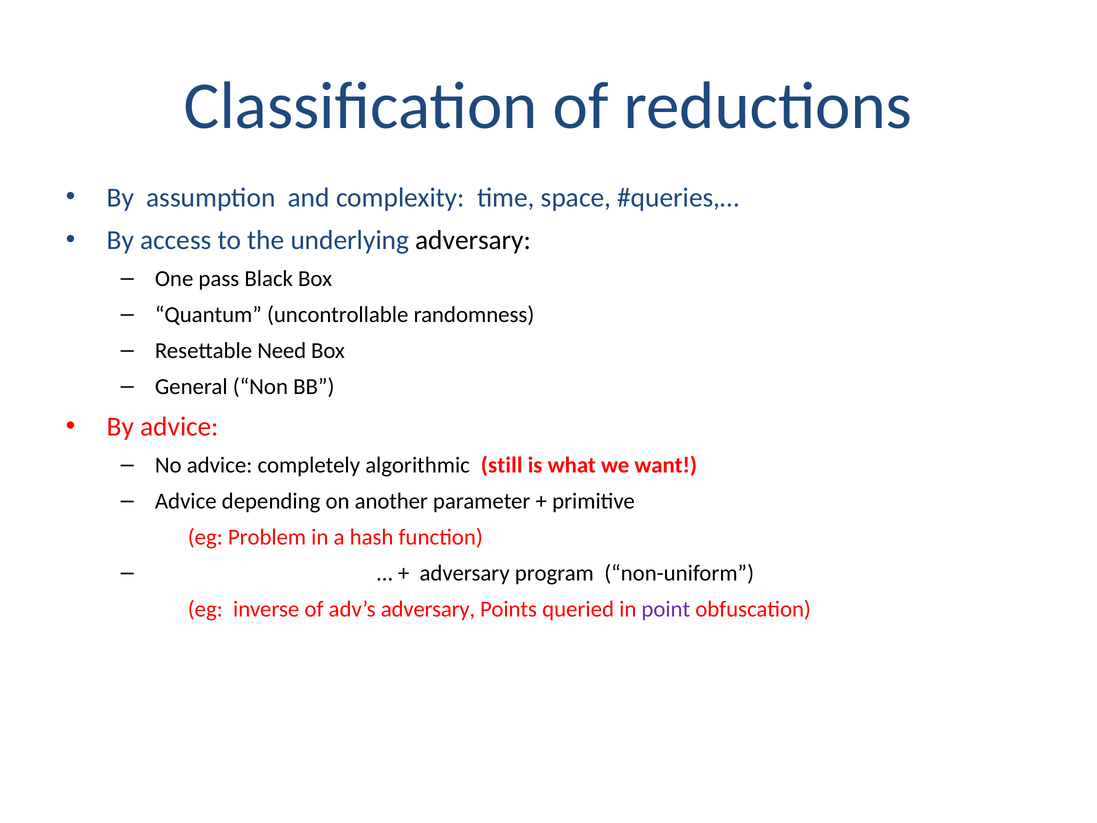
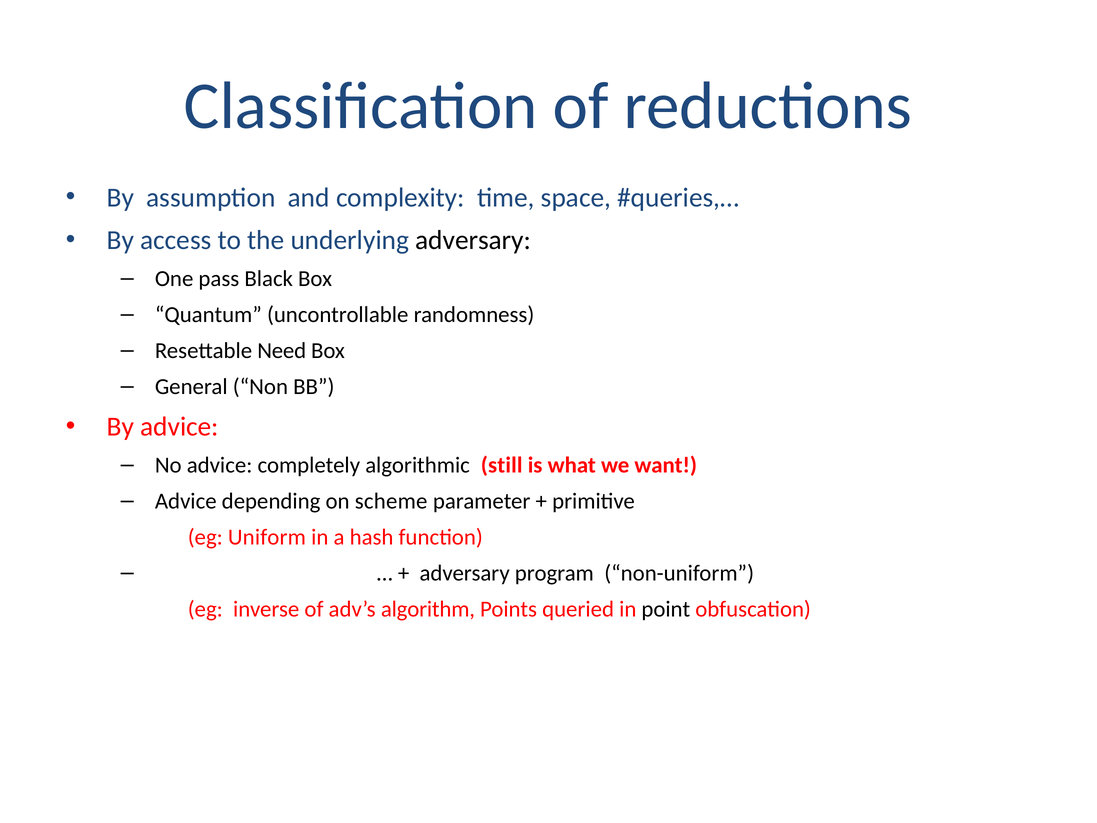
another: another -> scheme
Problem: Problem -> Uniform
adv’s adversary: adversary -> algorithm
point colour: purple -> black
